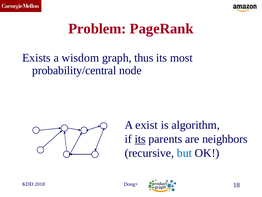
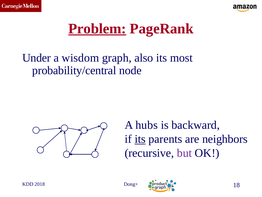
Problem underline: none -> present
Exists: Exists -> Under
thus: thus -> also
exist: exist -> hubs
algorithm: algorithm -> backward
but colour: blue -> purple
